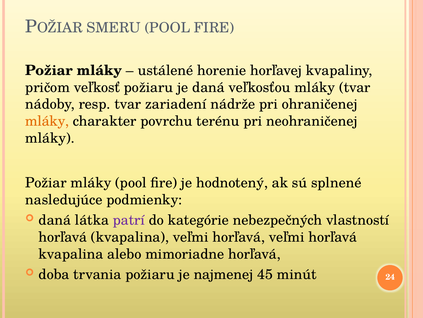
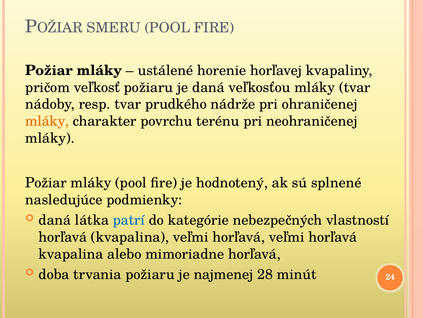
zariadení: zariadení -> prudkého
patrí colour: purple -> blue
45: 45 -> 28
